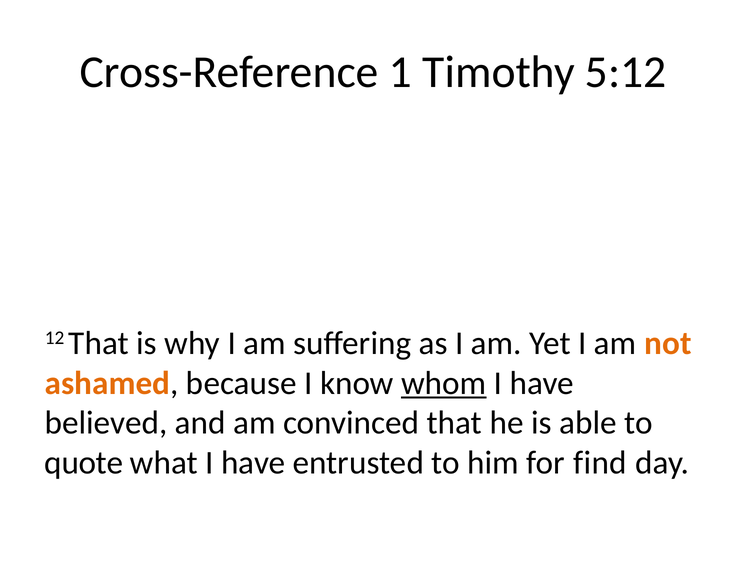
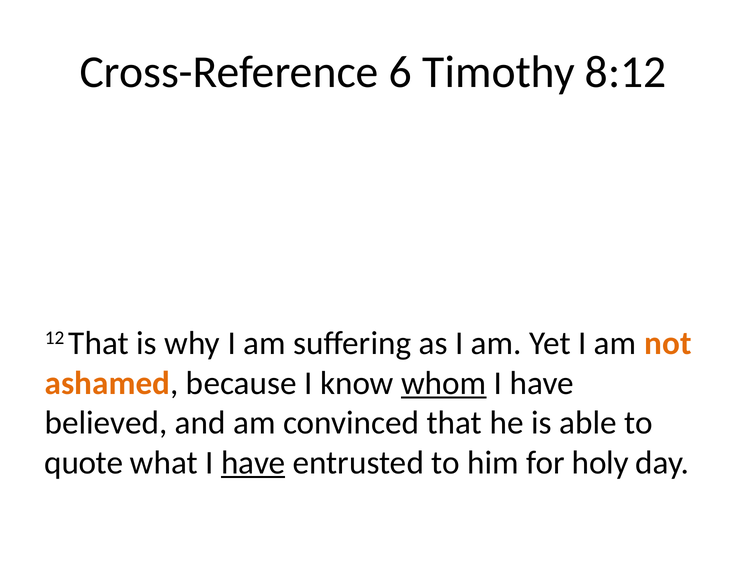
1: 1 -> 6
5:12: 5:12 -> 8:12
have at (253, 462) underline: none -> present
find: find -> holy
